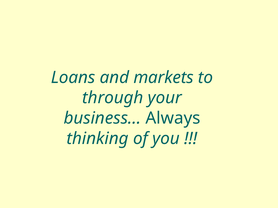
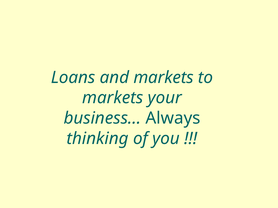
through at (113, 98): through -> markets
